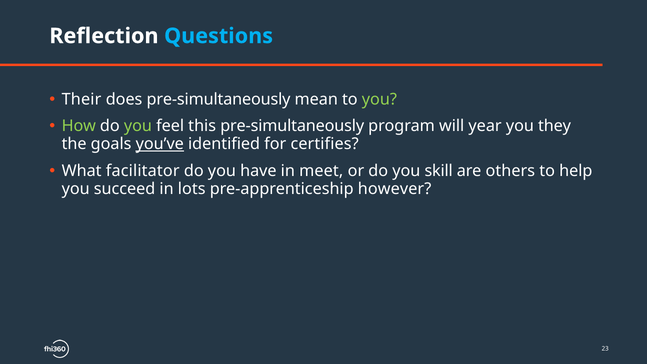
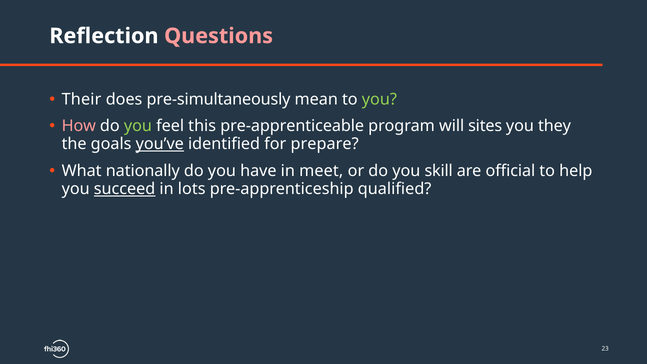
Questions colour: light blue -> pink
How colour: light green -> pink
this pre-simultaneously: pre-simultaneously -> pre-apprenticeable
year: year -> sites
certifies: certifies -> prepare
facilitator: facilitator -> nationally
others: others -> official
succeed underline: none -> present
however: however -> qualified
